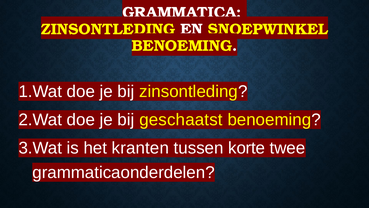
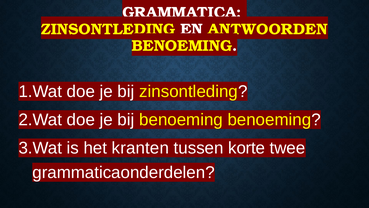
SNOEPWINKEL: SNOEPWINKEL -> ANTWOORDEN
bij geschaatst: geschaatst -> benoeming
